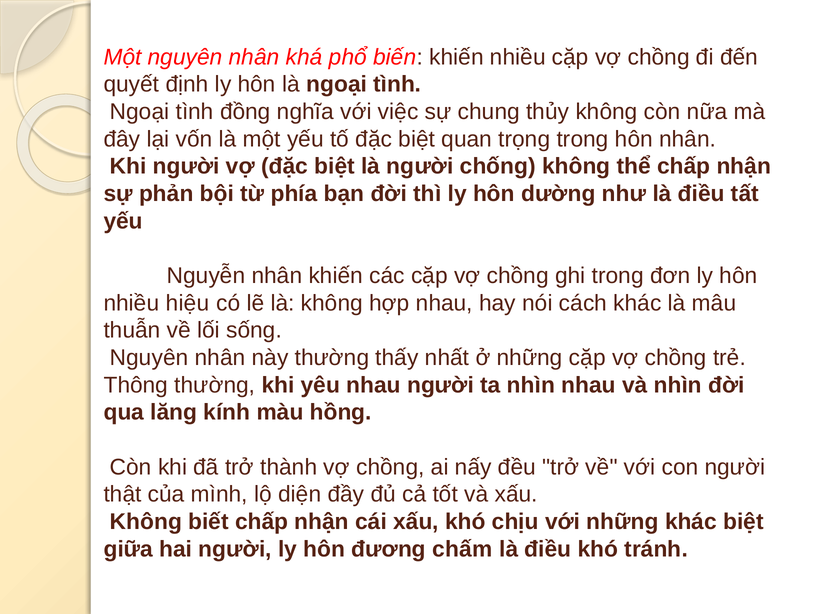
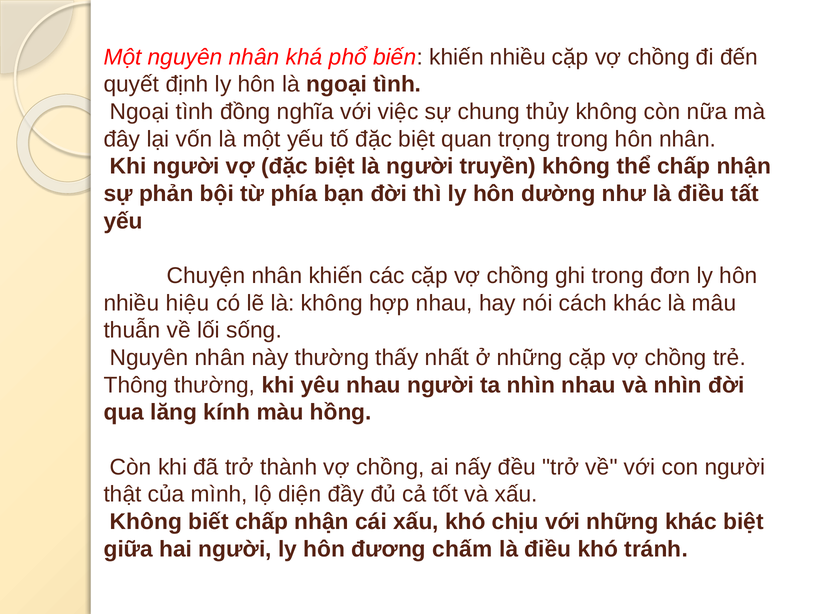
chống: chống -> truyền
Nguyễn: Nguyễn -> Chuyện
